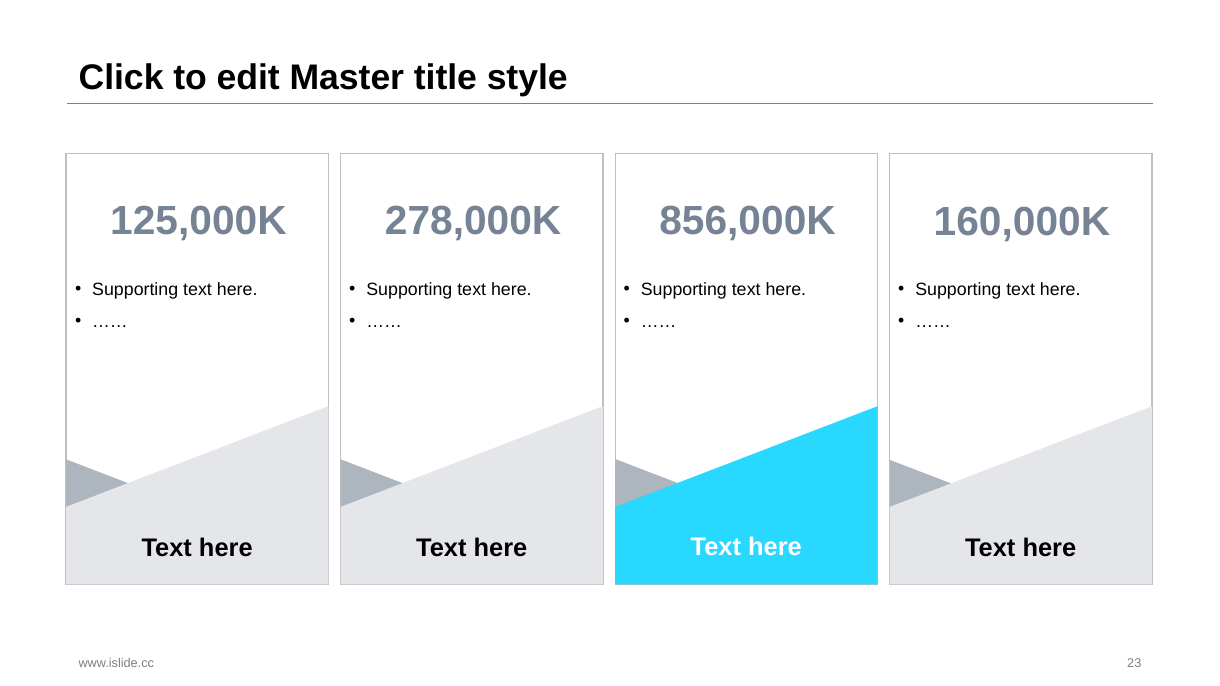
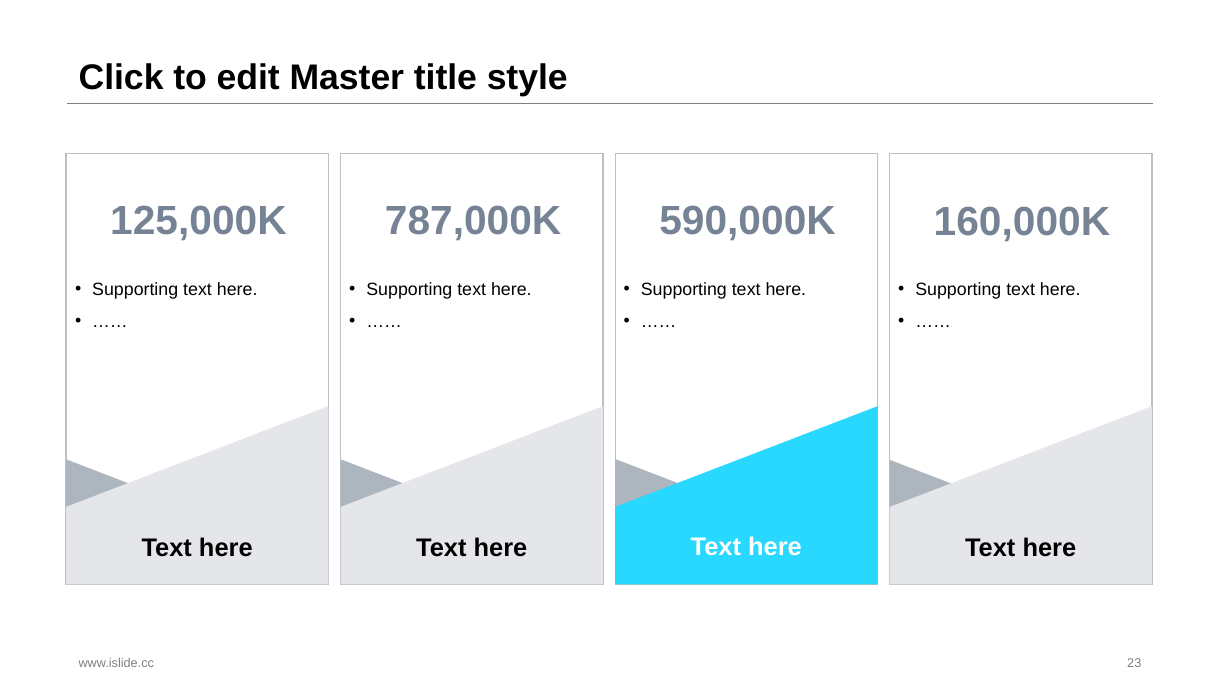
856,000K: 856,000K -> 590,000K
278,000K: 278,000K -> 787,000K
